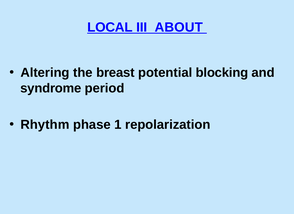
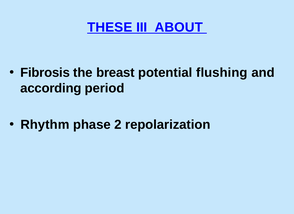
LOCAL: LOCAL -> THESE
Altering: Altering -> Fibrosis
blocking: blocking -> flushing
syndrome: syndrome -> according
1: 1 -> 2
